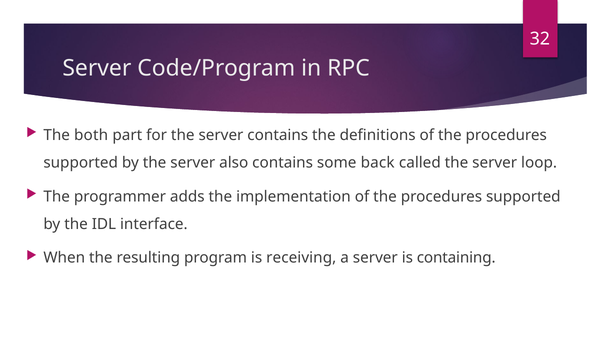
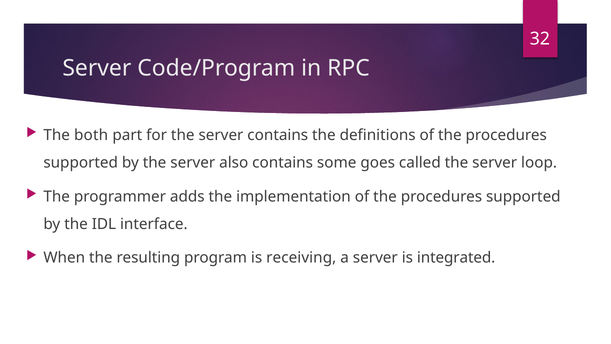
back: back -> goes
containing: containing -> integrated
